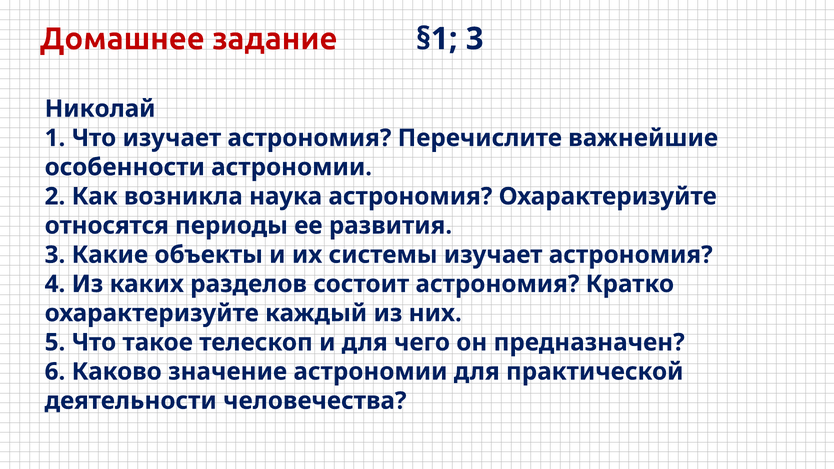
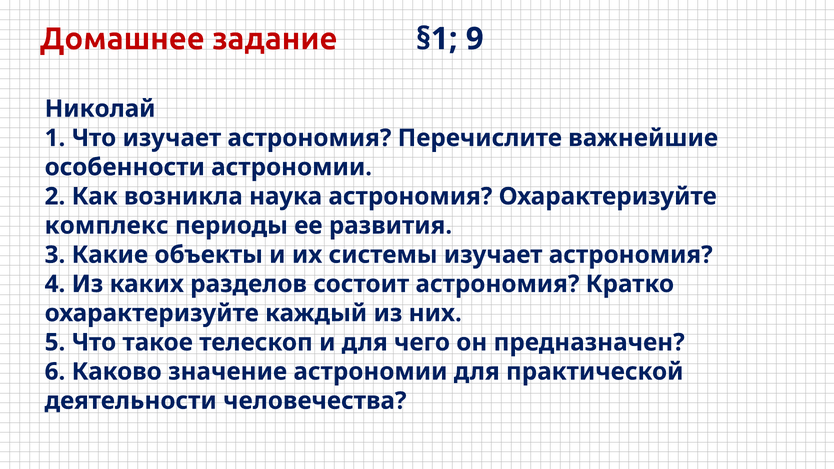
§1 3: 3 -> 9
относятся: относятся -> комплекс
